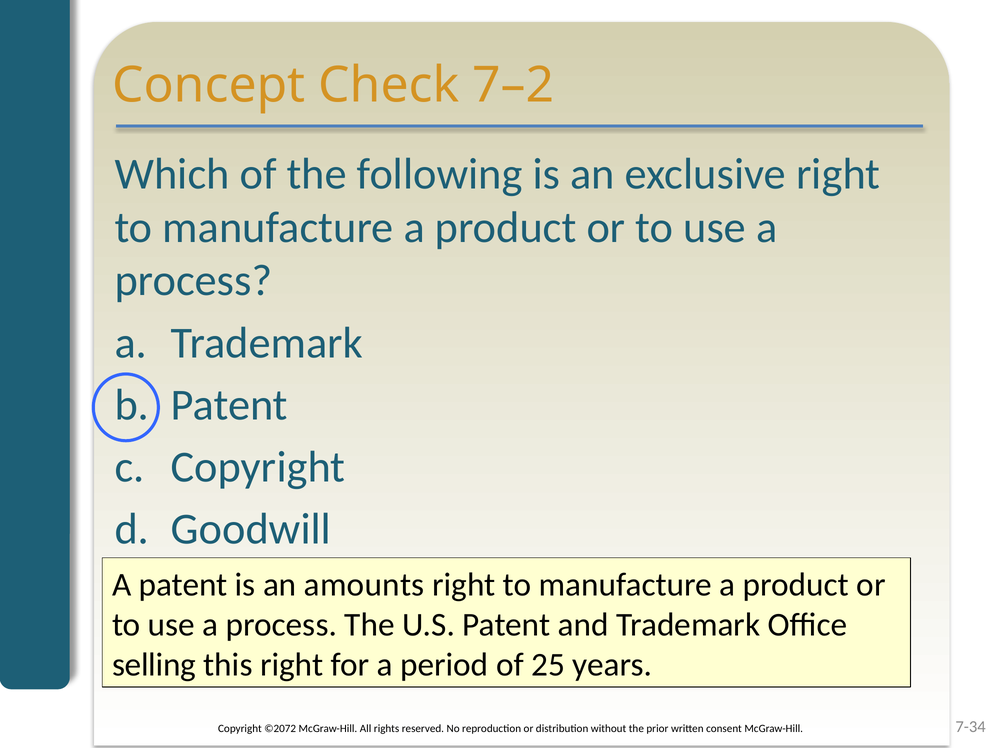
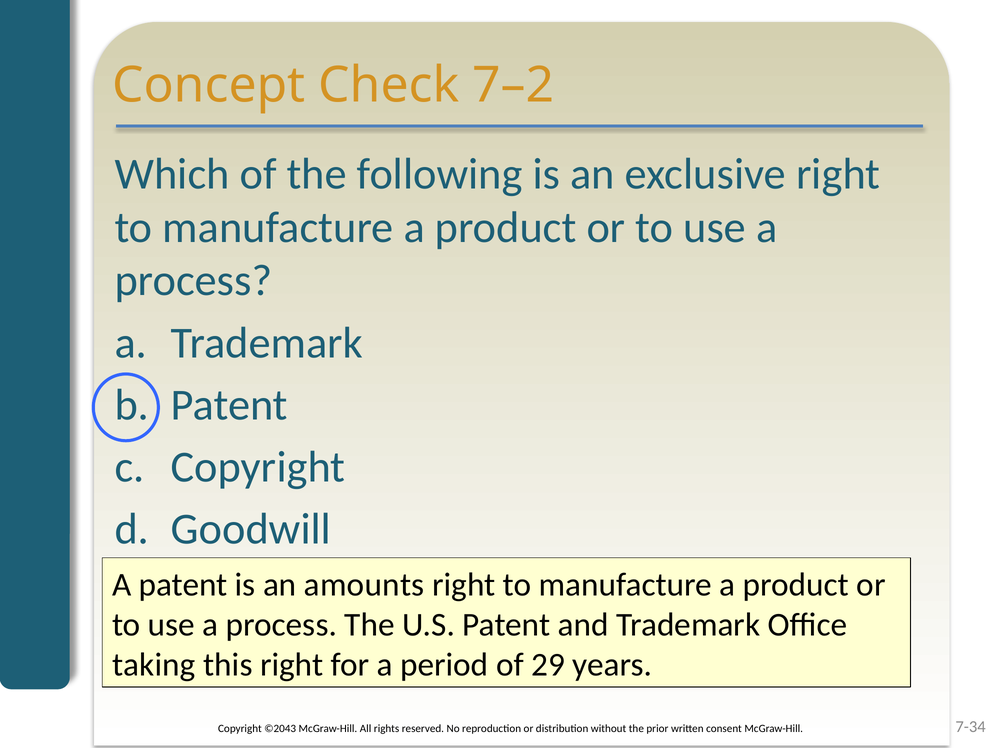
selling: selling -> taking
25: 25 -> 29
©2072: ©2072 -> ©2043
